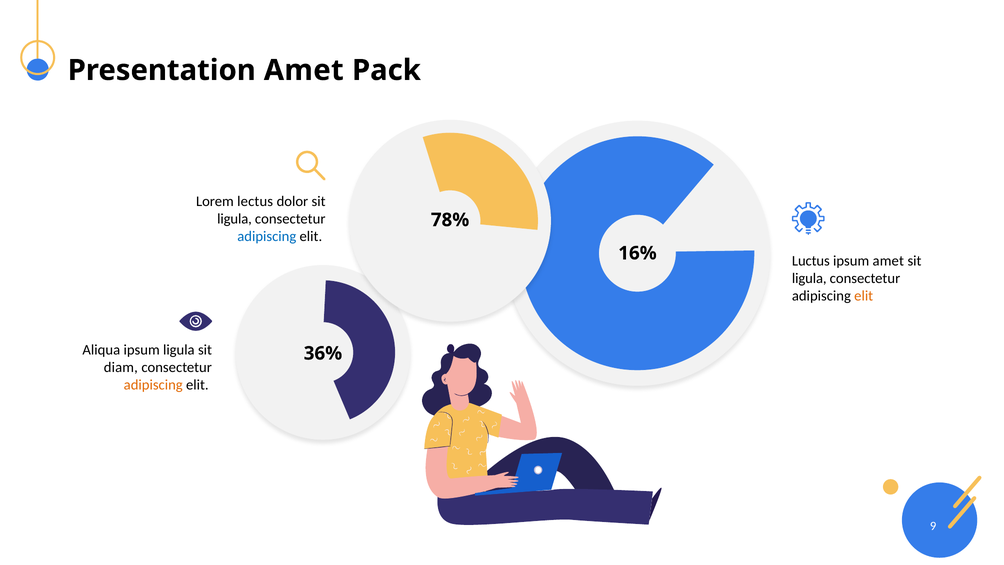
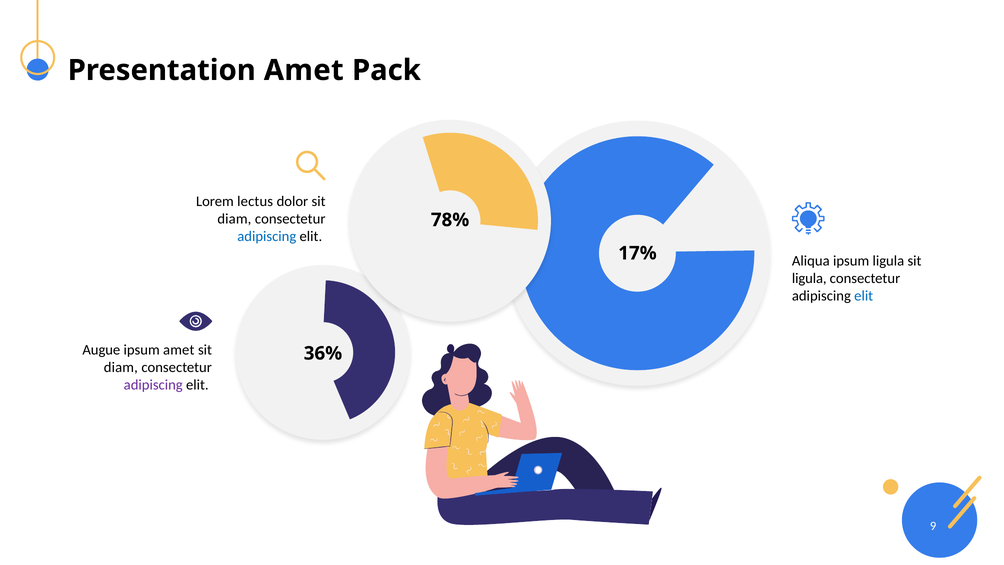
ligula at (235, 219): ligula -> diam
16%: 16% -> 17%
Luctus: Luctus -> Aliqua
ipsum amet: amet -> ligula
elit at (864, 296) colour: orange -> blue
Aliqua: Aliqua -> Augue
ipsum ligula: ligula -> amet
adipiscing at (153, 385) colour: orange -> purple
